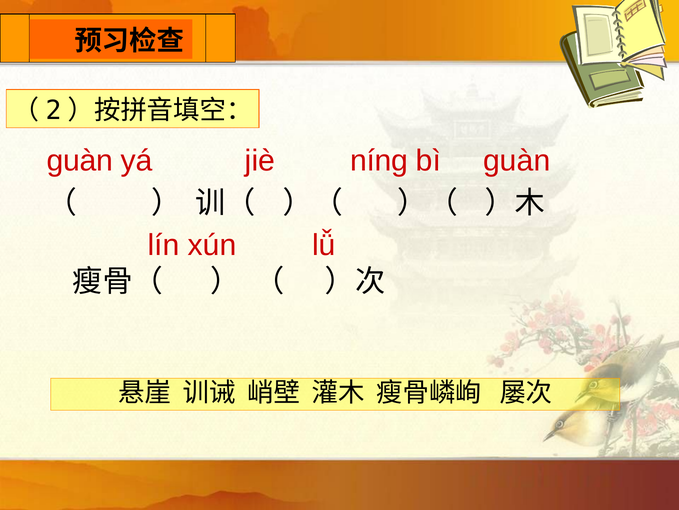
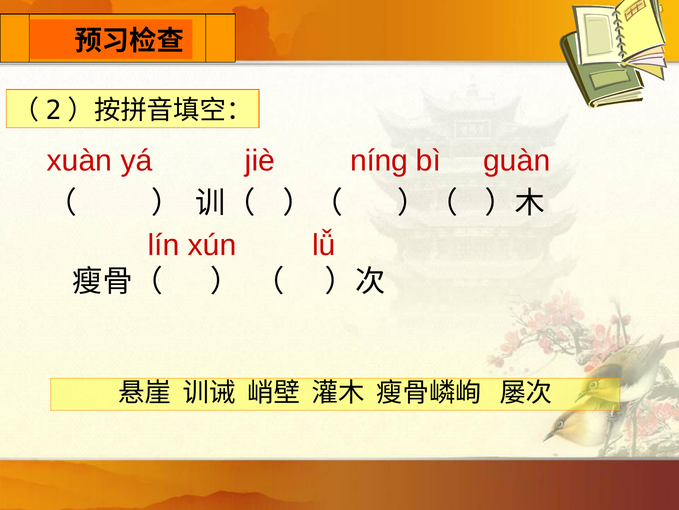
guàn at (80, 161): guàn -> xuàn
